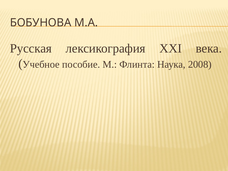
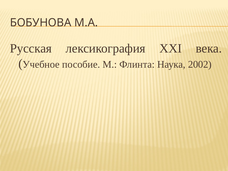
2008: 2008 -> 2002
